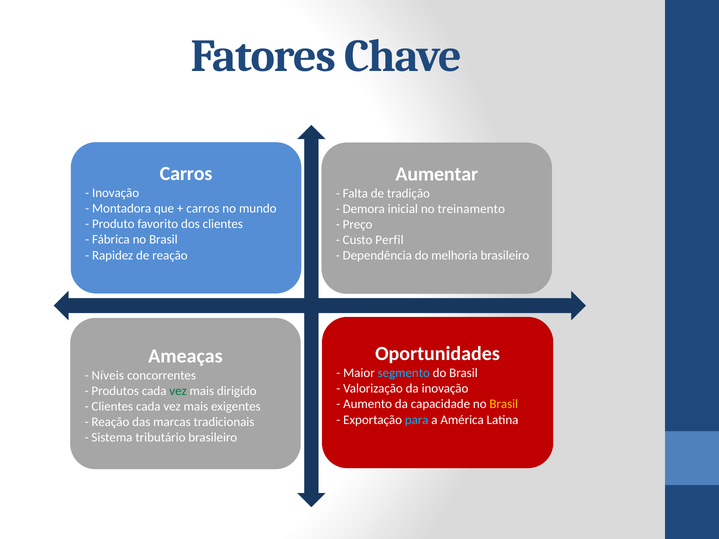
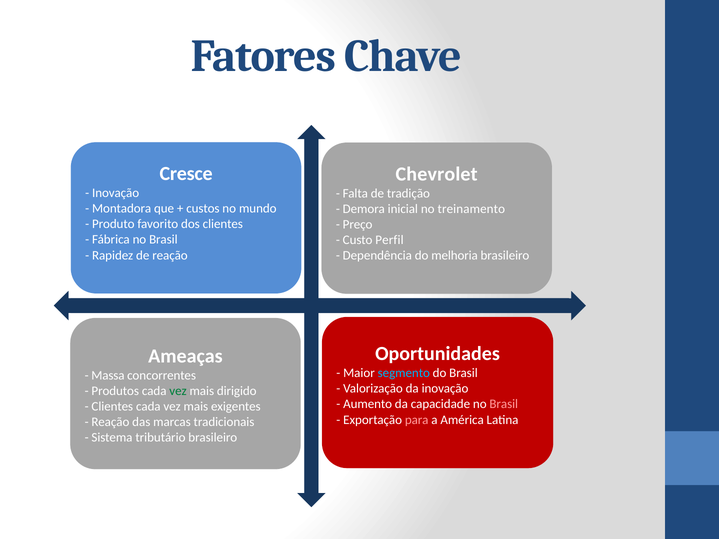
Carros at (186, 174): Carros -> Cresce
Aumentar: Aumentar -> Chevrolet
carros at (203, 209): carros -> custos
Níveis: Níveis -> Massa
Brasil at (504, 404) colour: yellow -> pink
para colour: light blue -> pink
